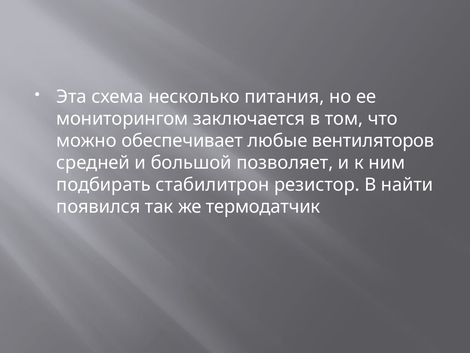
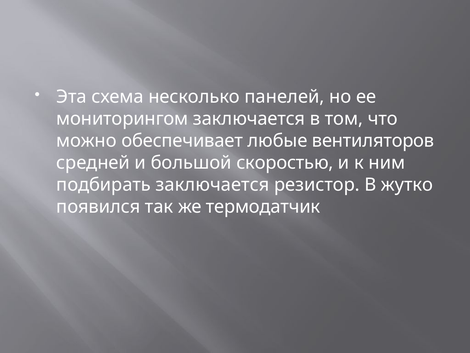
питания: питания -> панелей
позволяет: позволяет -> скоростью
подбирать стабилитрон: стабилитрон -> заключается
найти: найти -> жутко
